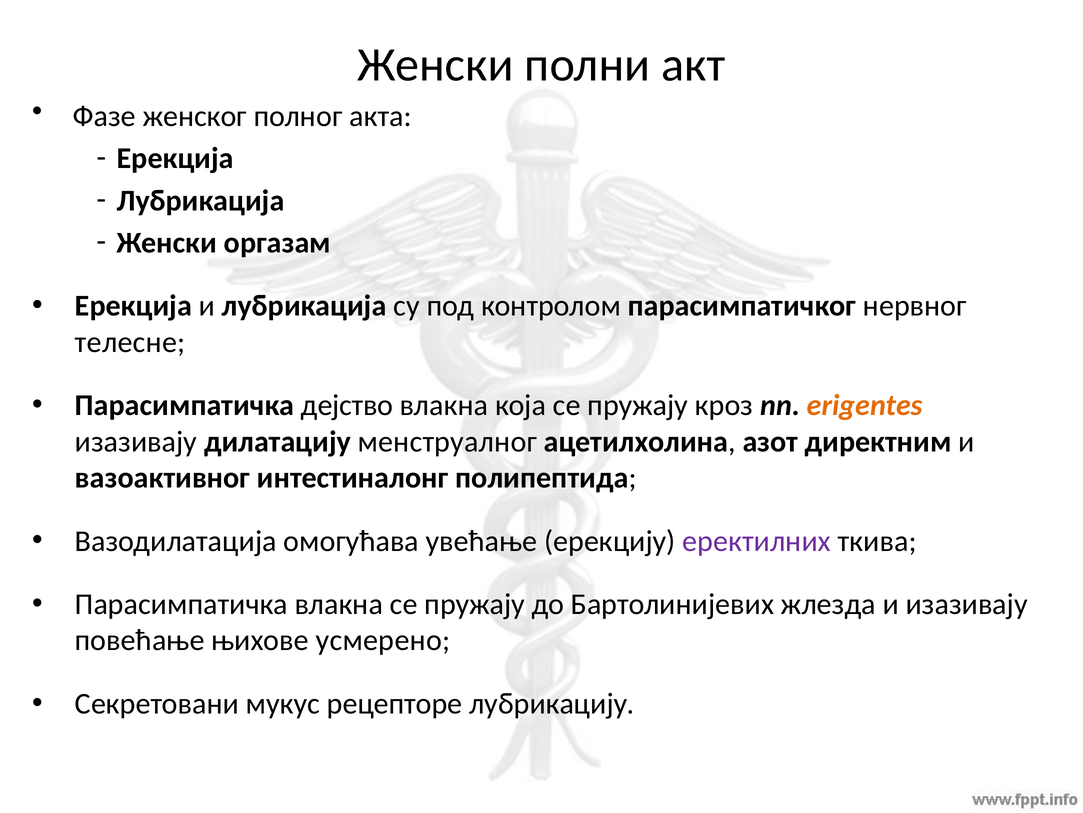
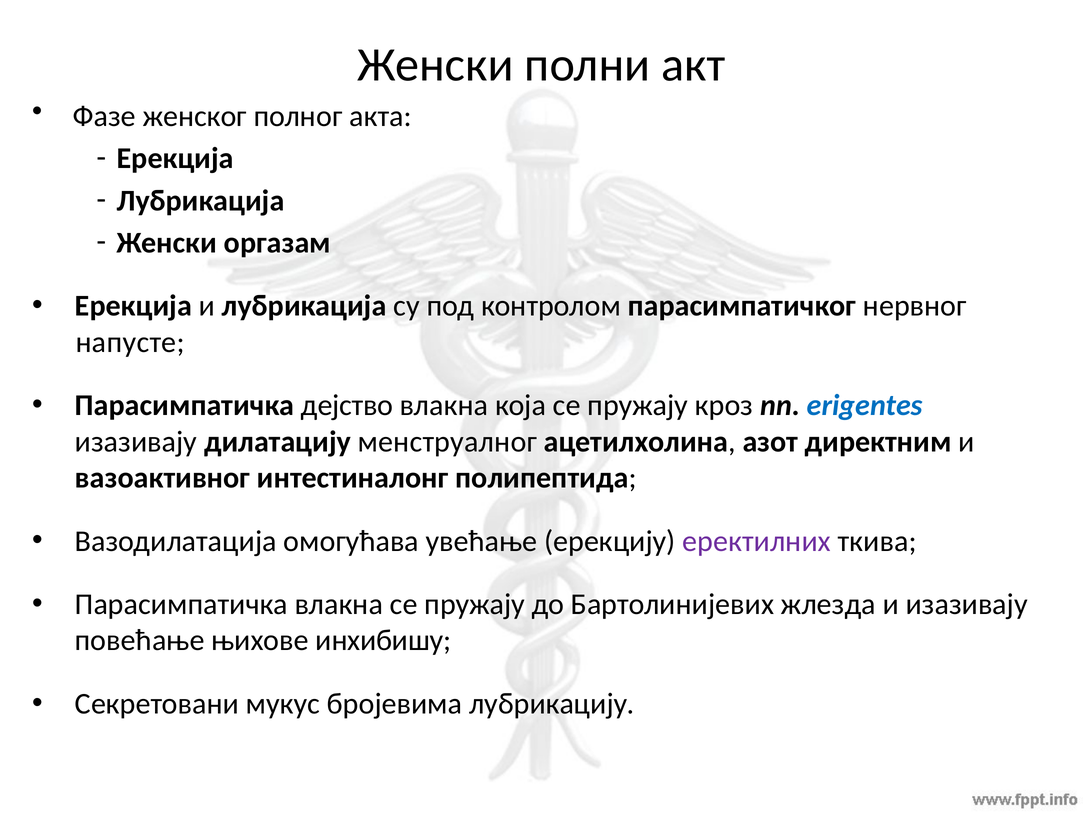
телесне: телесне -> напусте
erigentes colour: orange -> blue
усмерено: усмерено -> инхибишу
рецепторе: рецепторе -> бројевима
